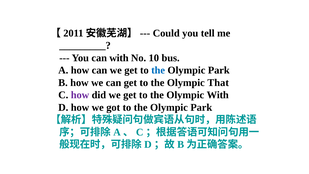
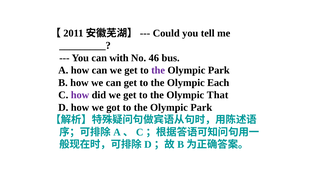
10: 10 -> 46
the at (158, 70) colour: blue -> purple
That: That -> Each
Olympic With: With -> That
